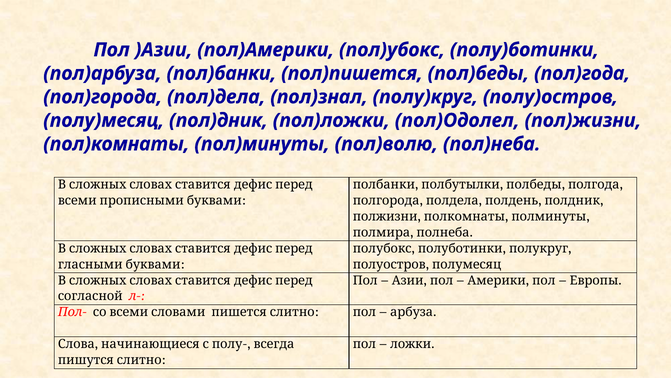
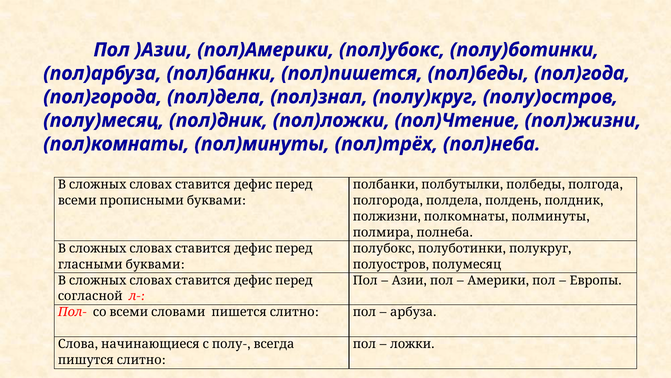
пол)Одолел: пол)Одолел -> пол)Чтение
пол)волю: пол)волю -> пол)трёх
